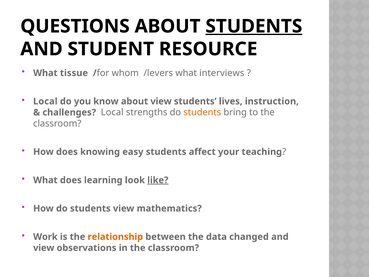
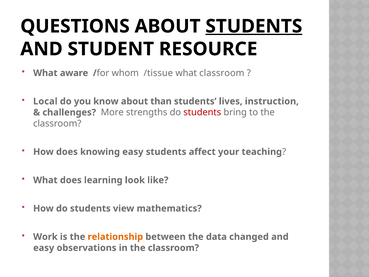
tissue: tissue -> aware
/levers: /levers -> /tissue
what interviews: interviews -> classroom
about view: view -> than
challenges Local: Local -> More
students at (202, 112) colour: orange -> red
like underline: present -> none
view at (44, 248): view -> easy
